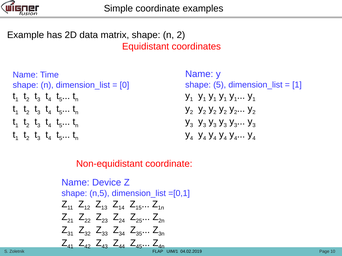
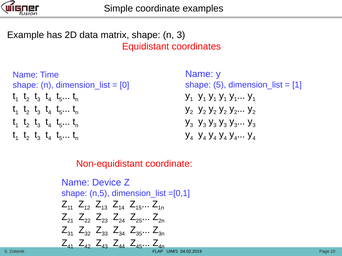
n 2: 2 -> 3
